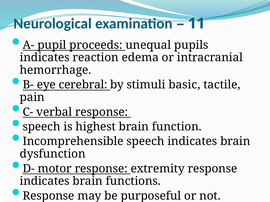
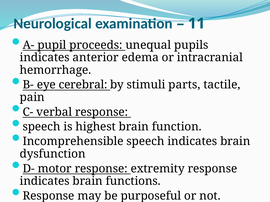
reaction: reaction -> anterior
basic: basic -> parts
